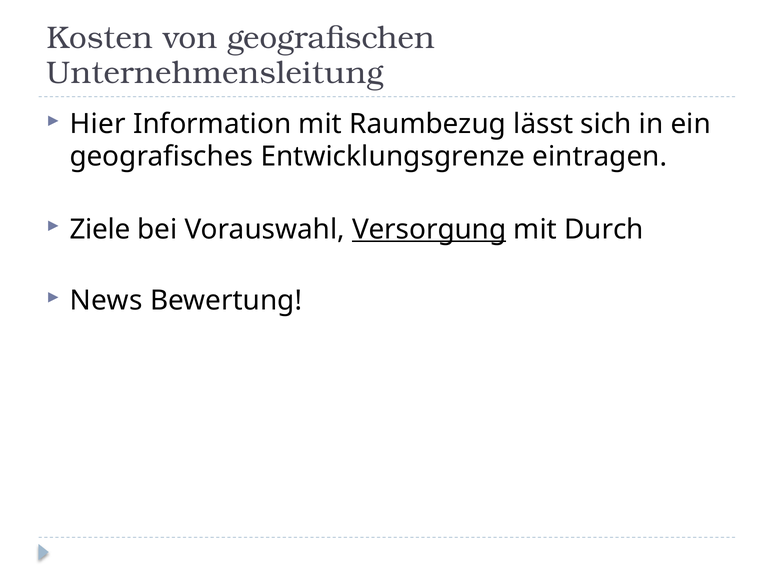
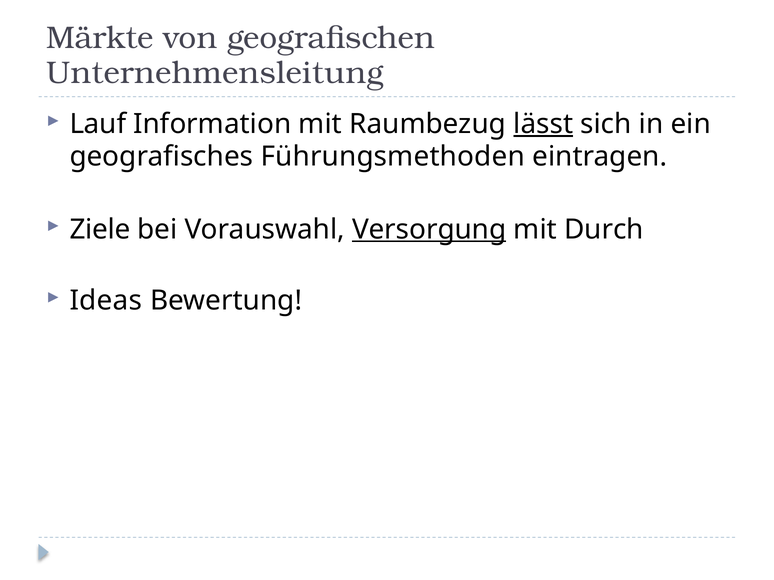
Kosten: Kosten -> Märkte
Hier: Hier -> Lauf
lässt underline: none -> present
Entwicklungsgrenze: Entwicklungsgrenze -> Führungsmethoden
News: News -> Ideas
